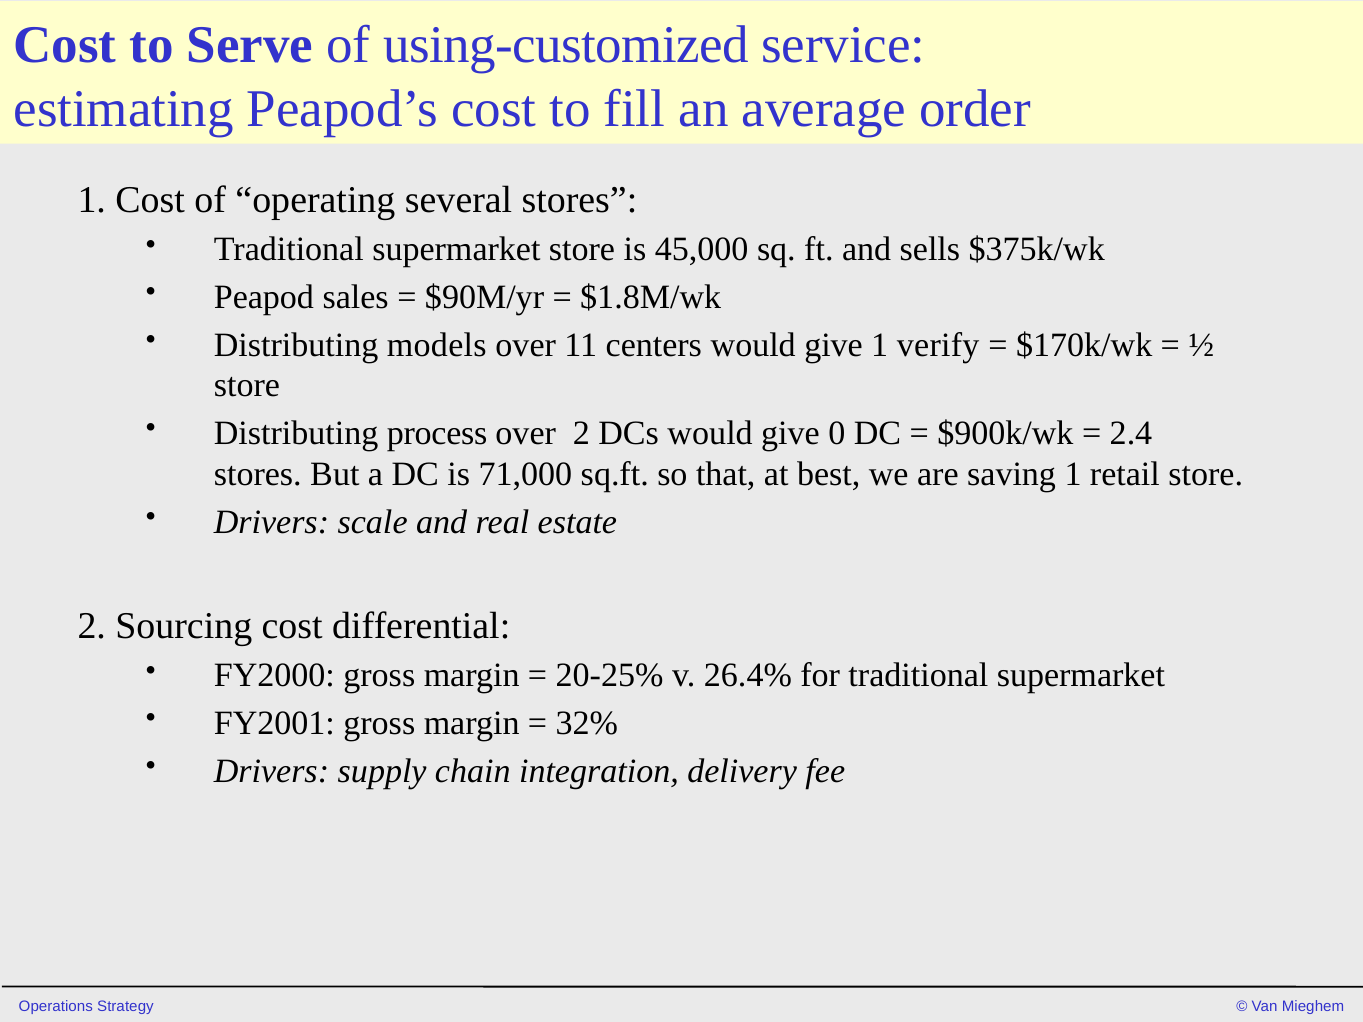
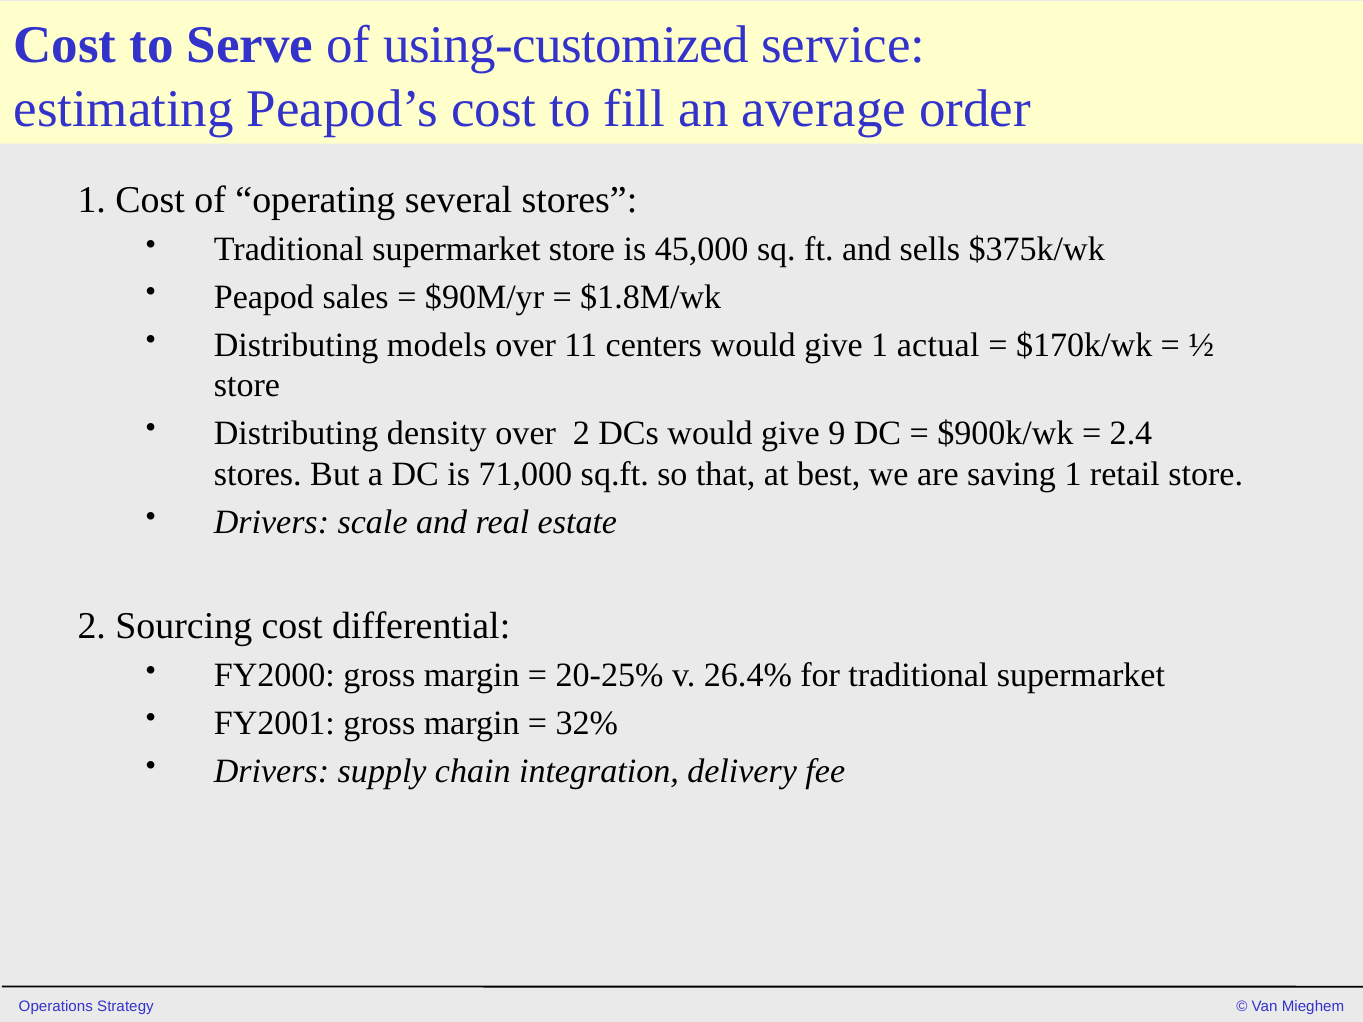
verify: verify -> actual
process: process -> density
0: 0 -> 9
